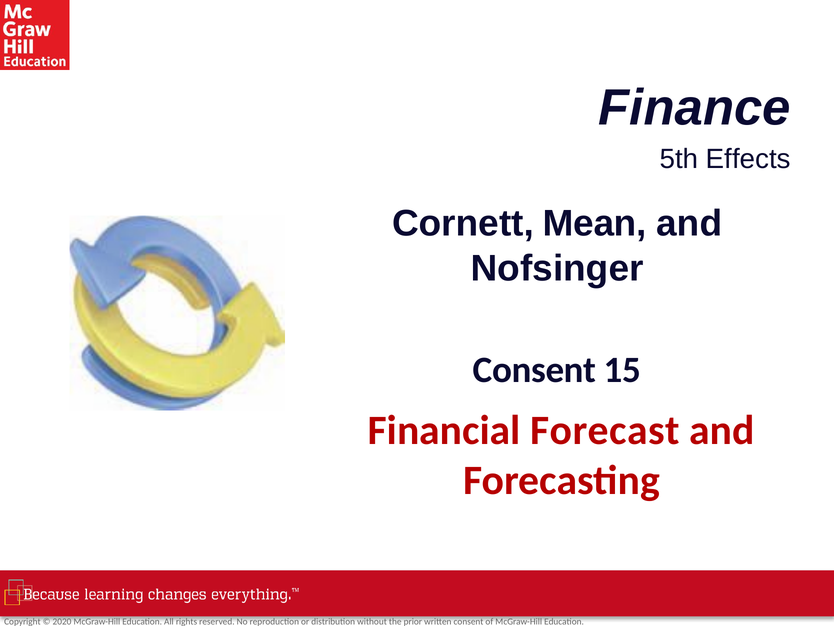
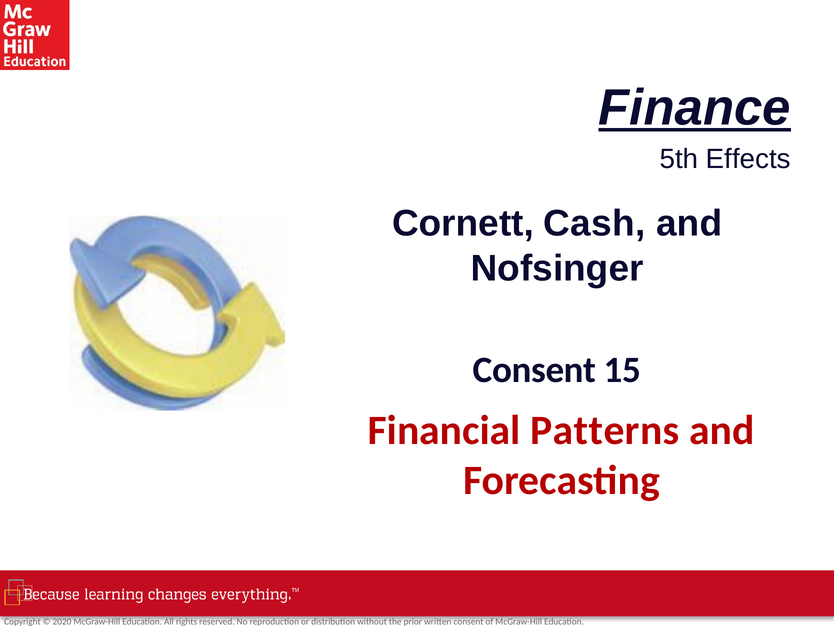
Finance underline: none -> present
Mean: Mean -> Cash
Forecast: Forecast -> Patterns
